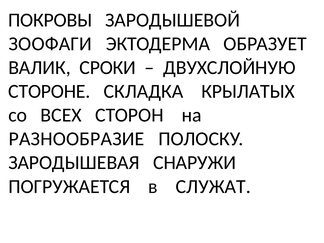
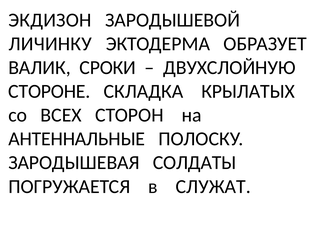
ПОКРОВЫ: ПОКРОВЫ -> ЭКДИЗОН
ЗООФАГИ: ЗООФАГИ -> ЛИЧИНКУ
РАЗНООБРАЗИЕ: РАЗНООБРАЗИЕ -> АНТЕННАЛЬНЫЕ
СНАРУЖИ: СНАРУЖИ -> СОЛДАТЫ
